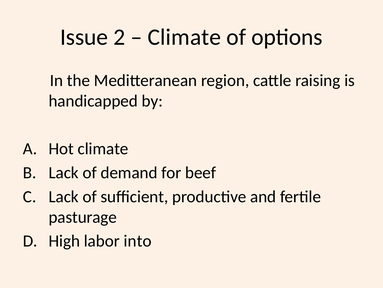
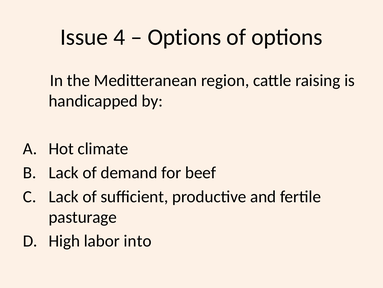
2: 2 -> 4
Climate at (184, 37): Climate -> Options
